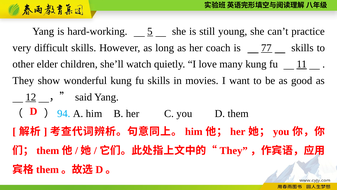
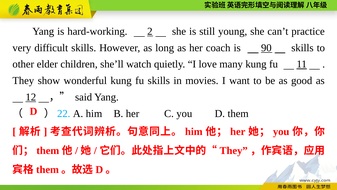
5: 5 -> 2
77: 77 -> 90
94: 94 -> 22
